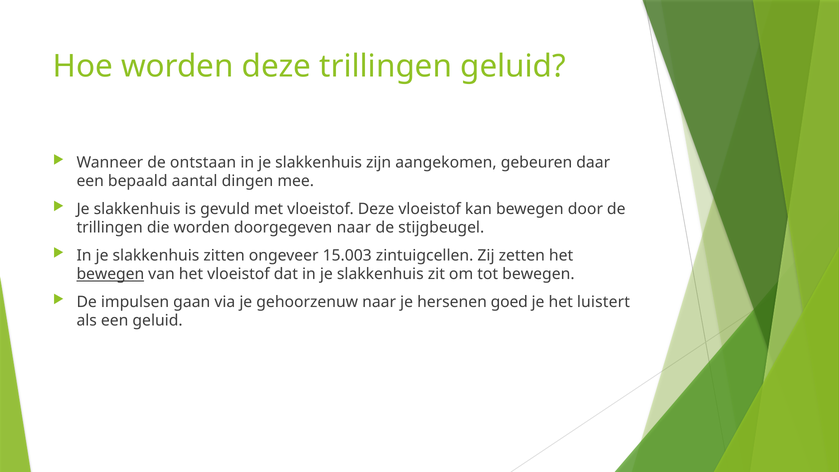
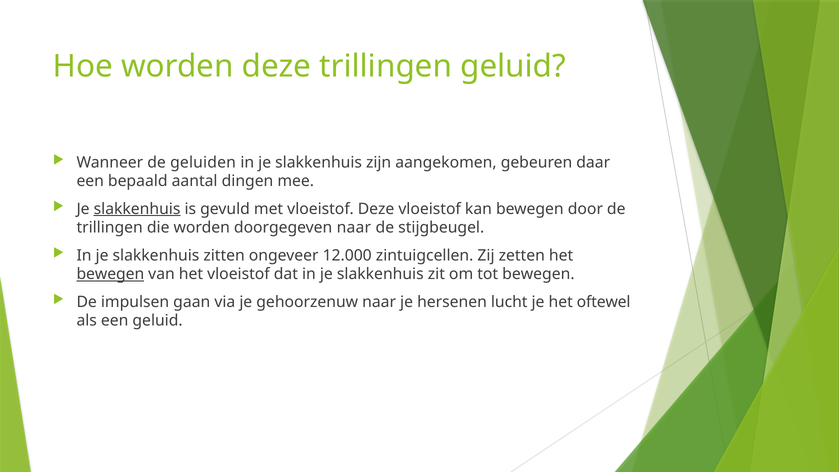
ontstaan: ontstaan -> geluiden
slakkenhuis at (137, 209) underline: none -> present
15.003: 15.003 -> 12.000
goed: goed -> lucht
luistert: luistert -> oftewel
